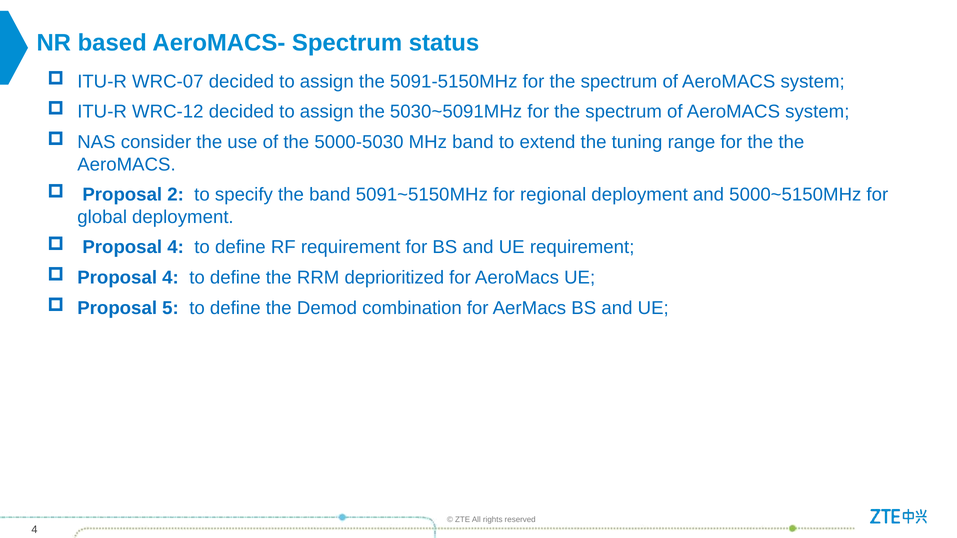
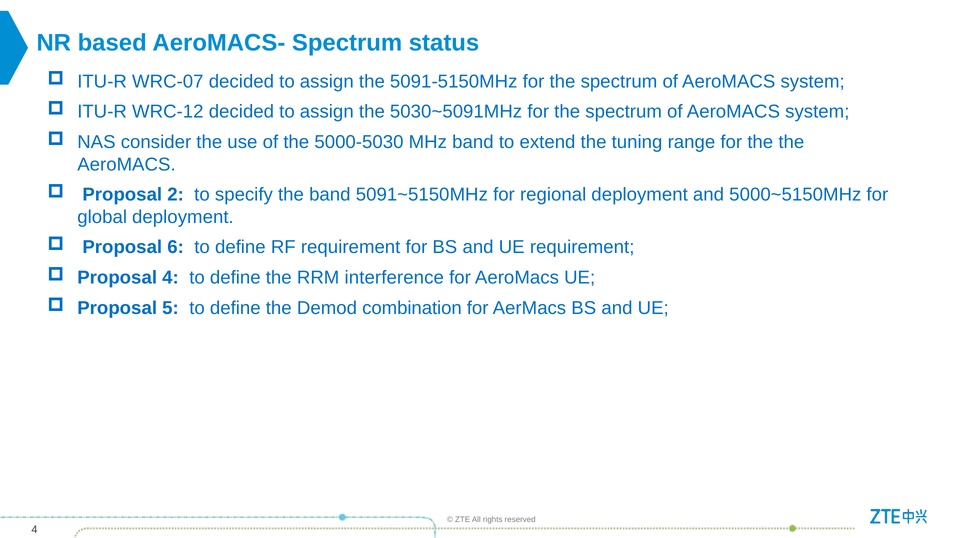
4 at (176, 248): 4 -> 6
deprioritized: deprioritized -> interference
